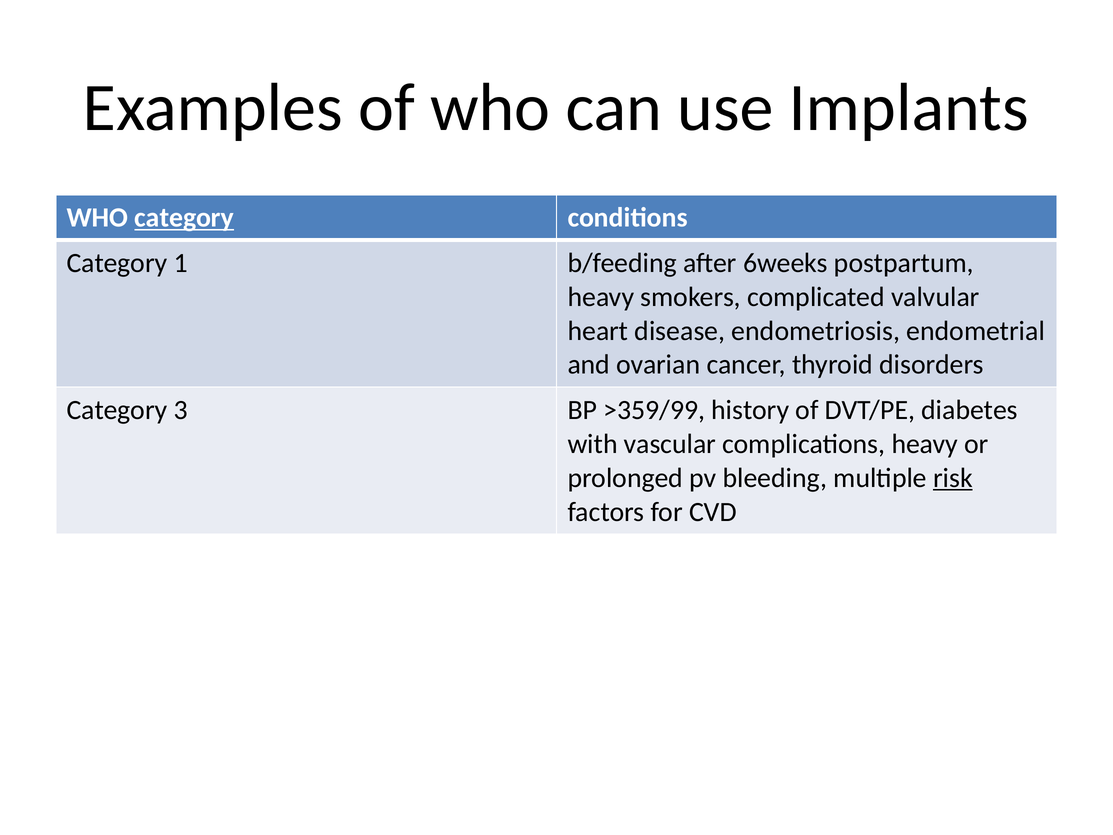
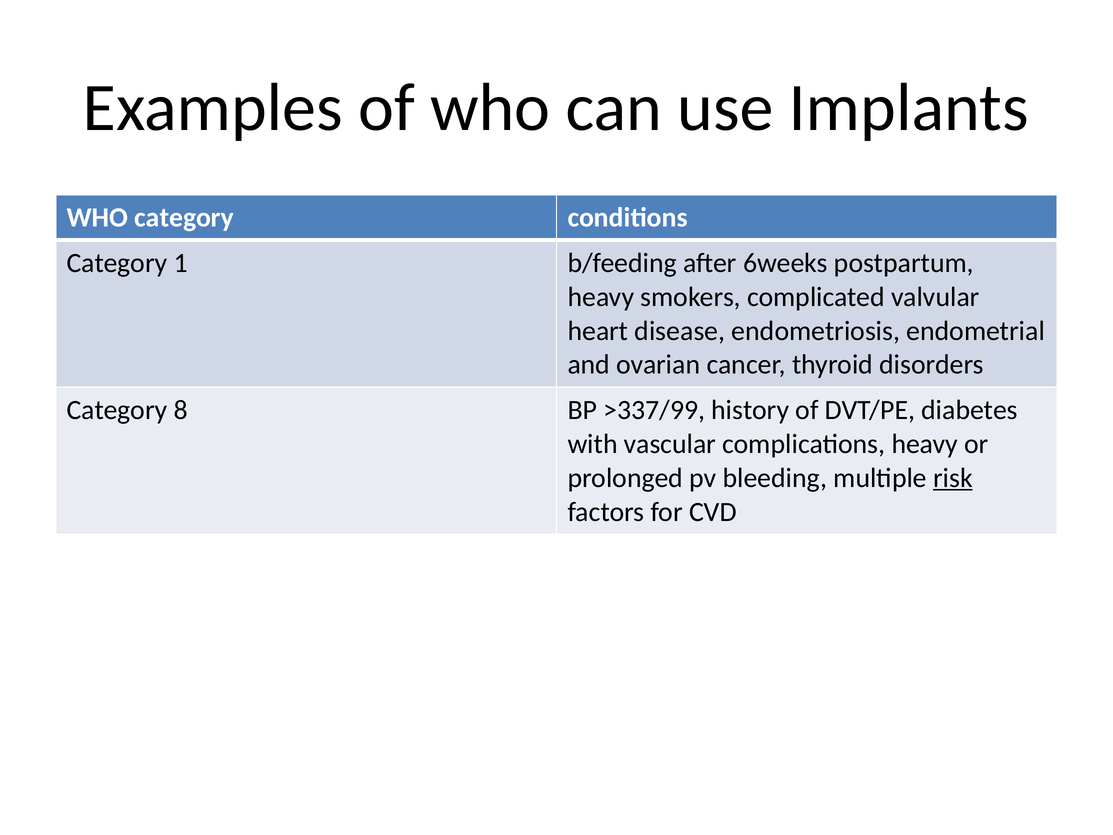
category at (184, 218) underline: present -> none
3: 3 -> 8
>359/99: >359/99 -> >337/99
